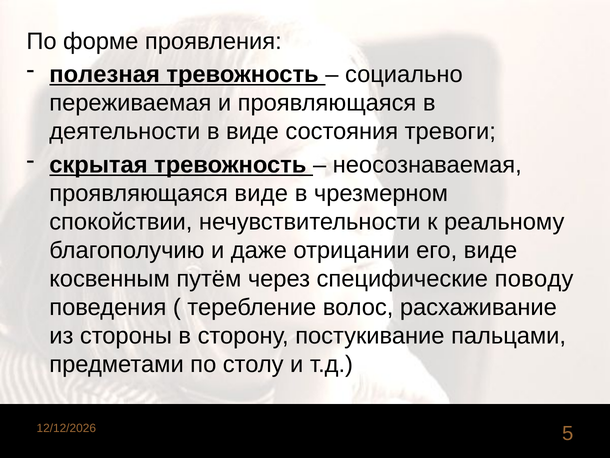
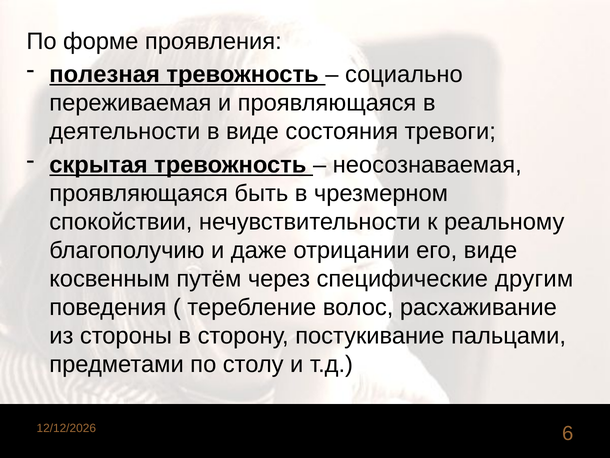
проявляющаяся виде: виде -> быть
поводу: поводу -> другим
5: 5 -> 6
